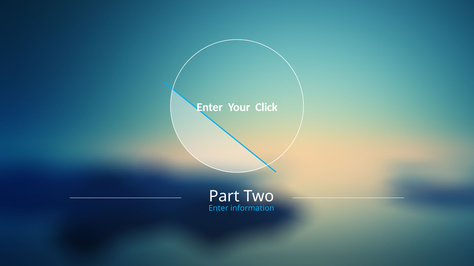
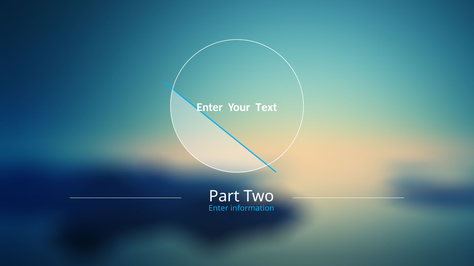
Click: Click -> Text
